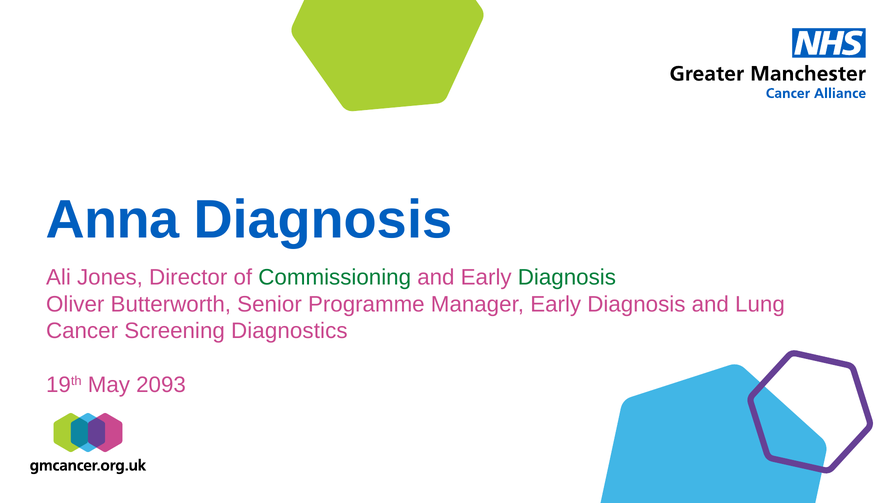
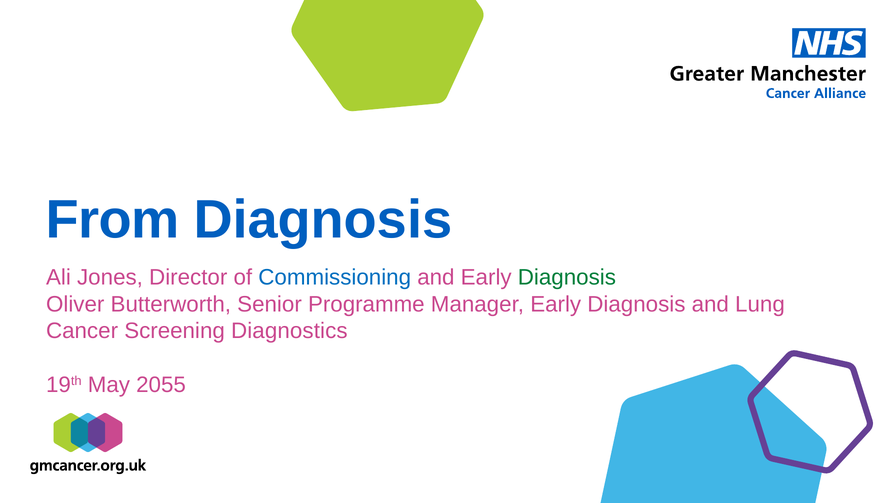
Anna: Anna -> From
Commissioning colour: green -> blue
2093: 2093 -> 2055
